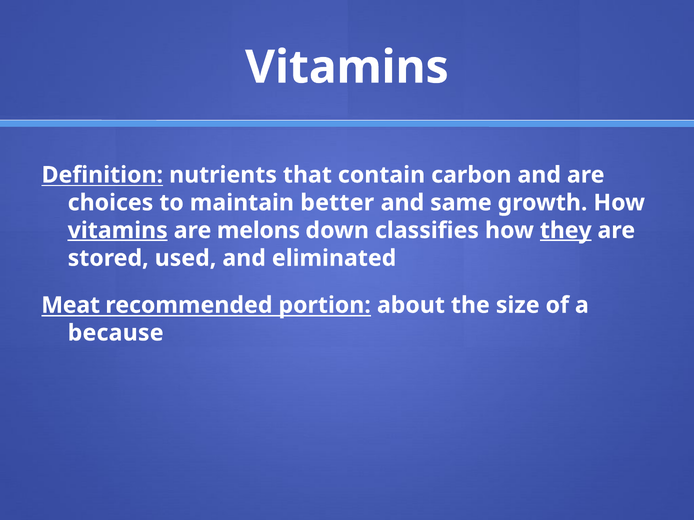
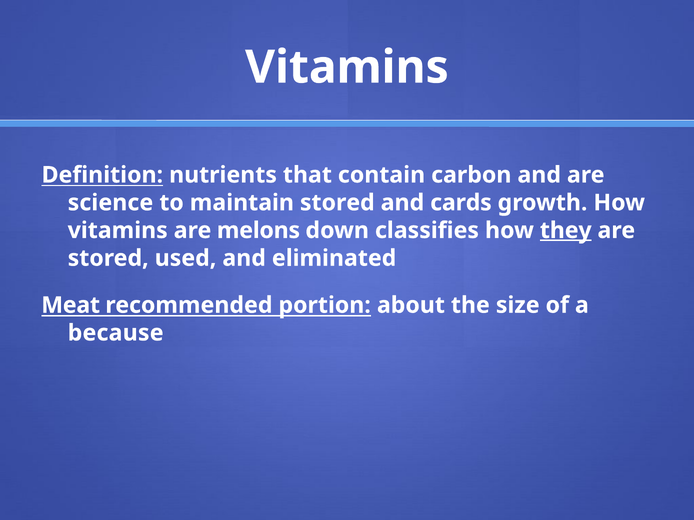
choices: choices -> science
maintain better: better -> stored
same: same -> cards
vitamins at (118, 231) underline: present -> none
